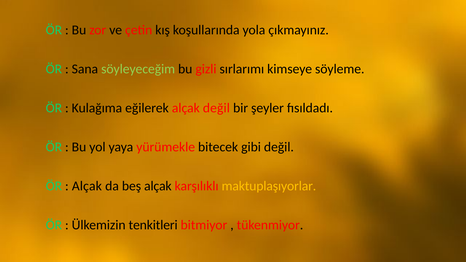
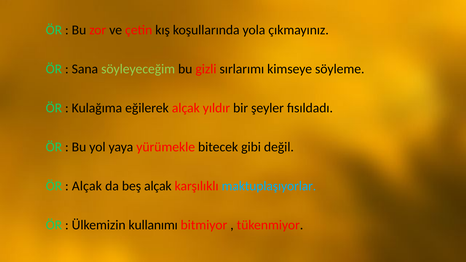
alçak değil: değil -> yıldır
maktuplaşıyorlar colour: yellow -> light blue
tenkitleri: tenkitleri -> kullanımı
